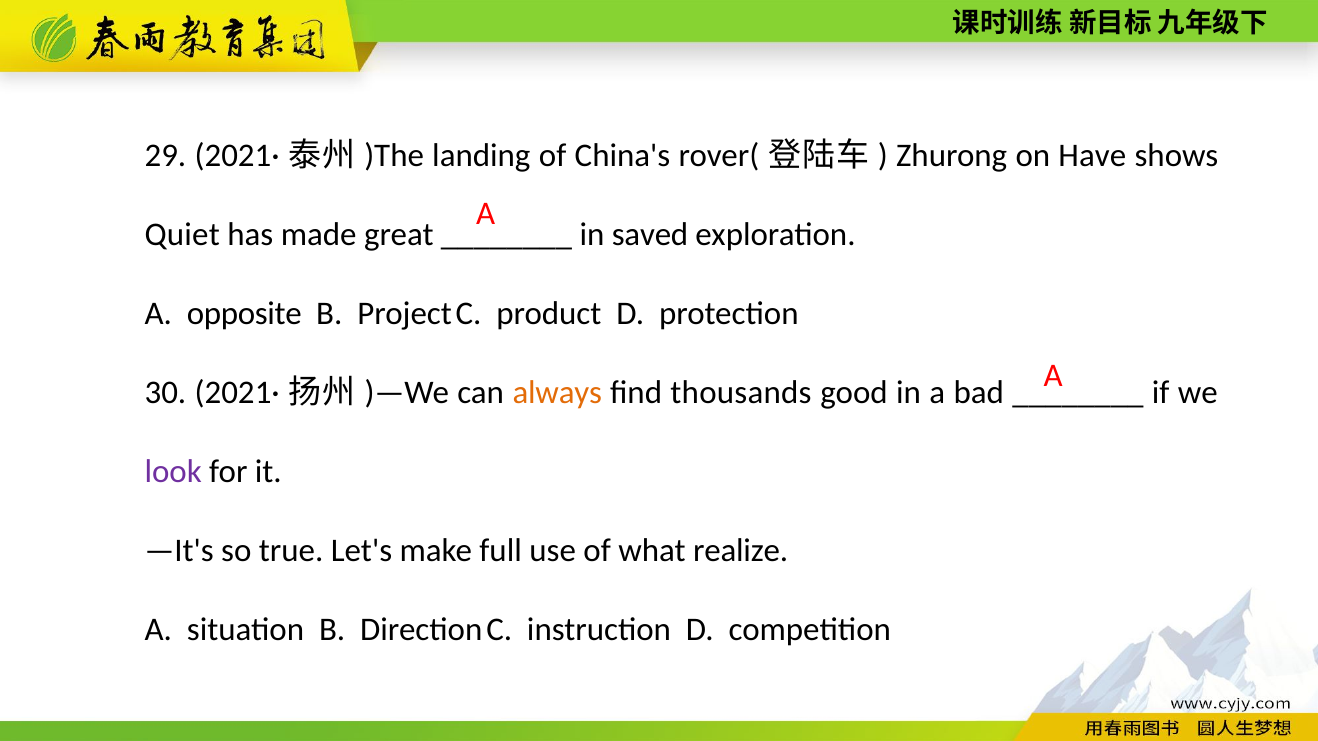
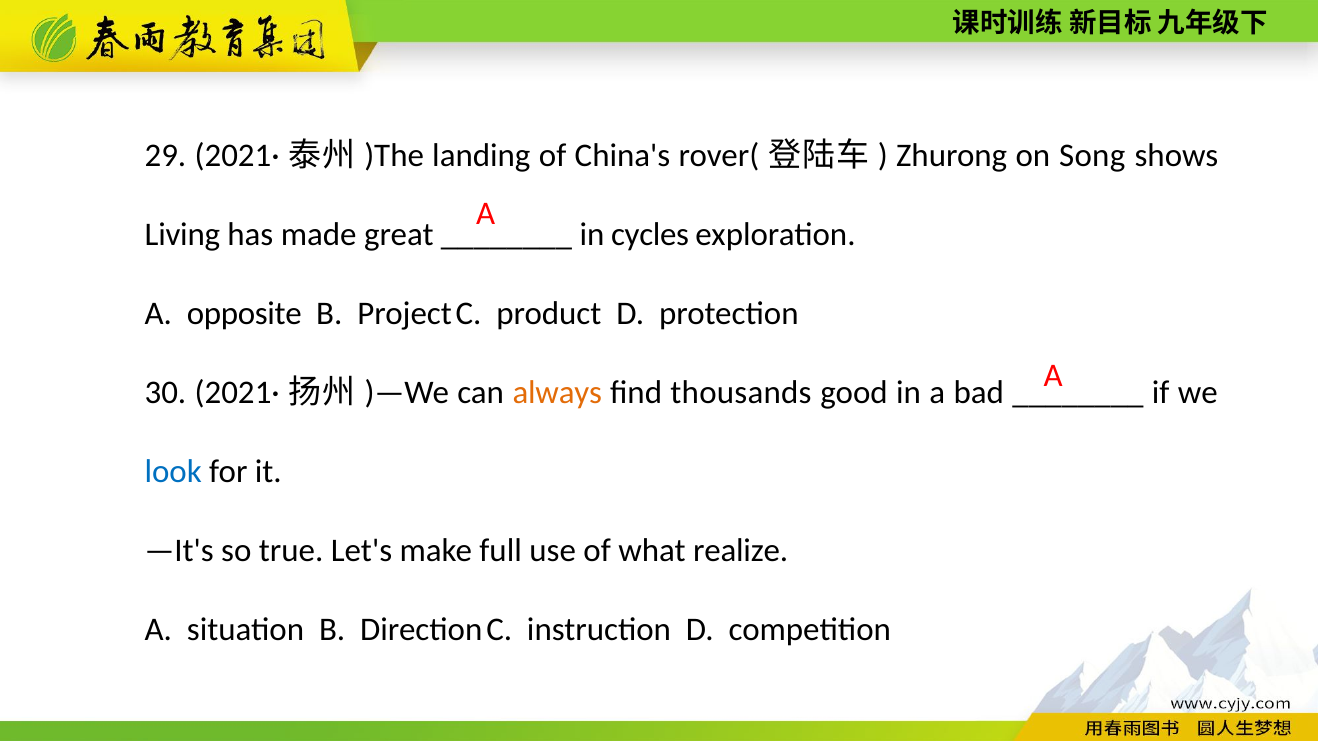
Have: Have -> Song
Quiet: Quiet -> Living
saved: saved -> cycles
look colour: purple -> blue
